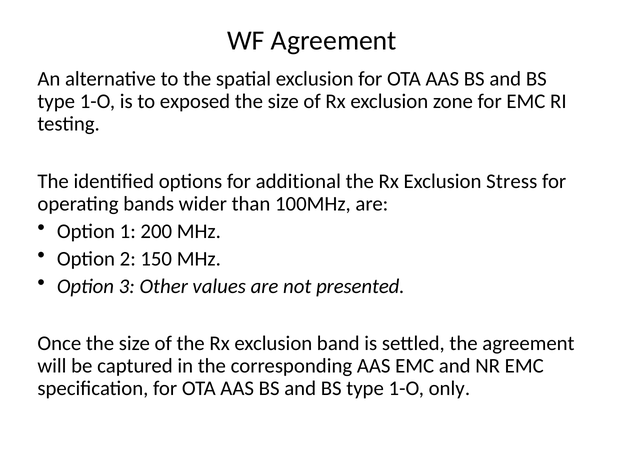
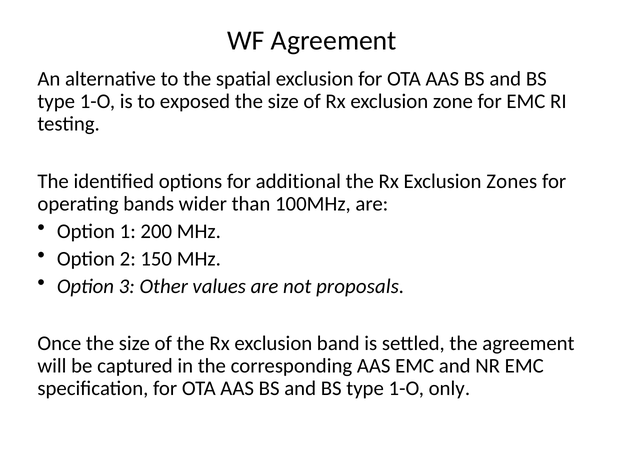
Stress: Stress -> Zones
presented: presented -> proposals
